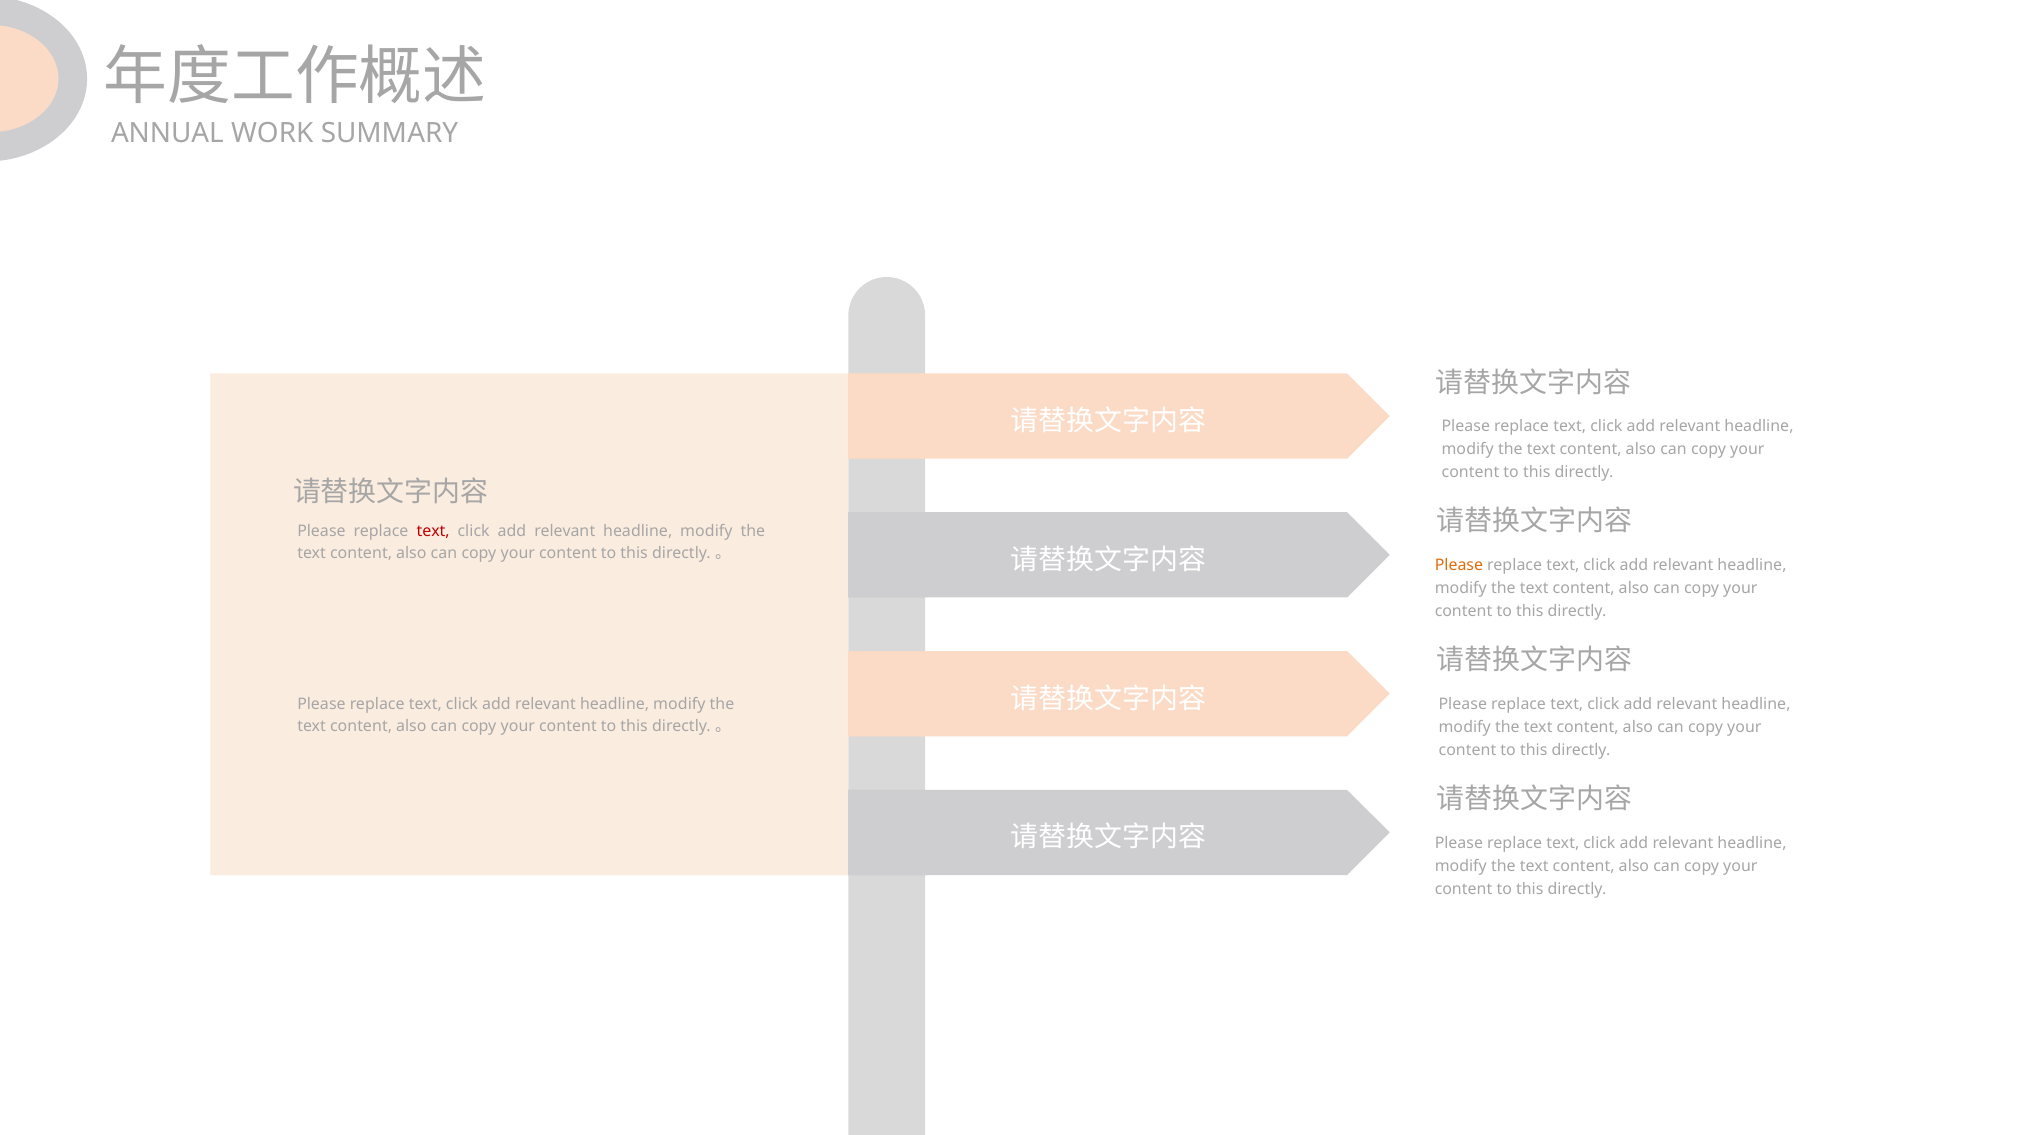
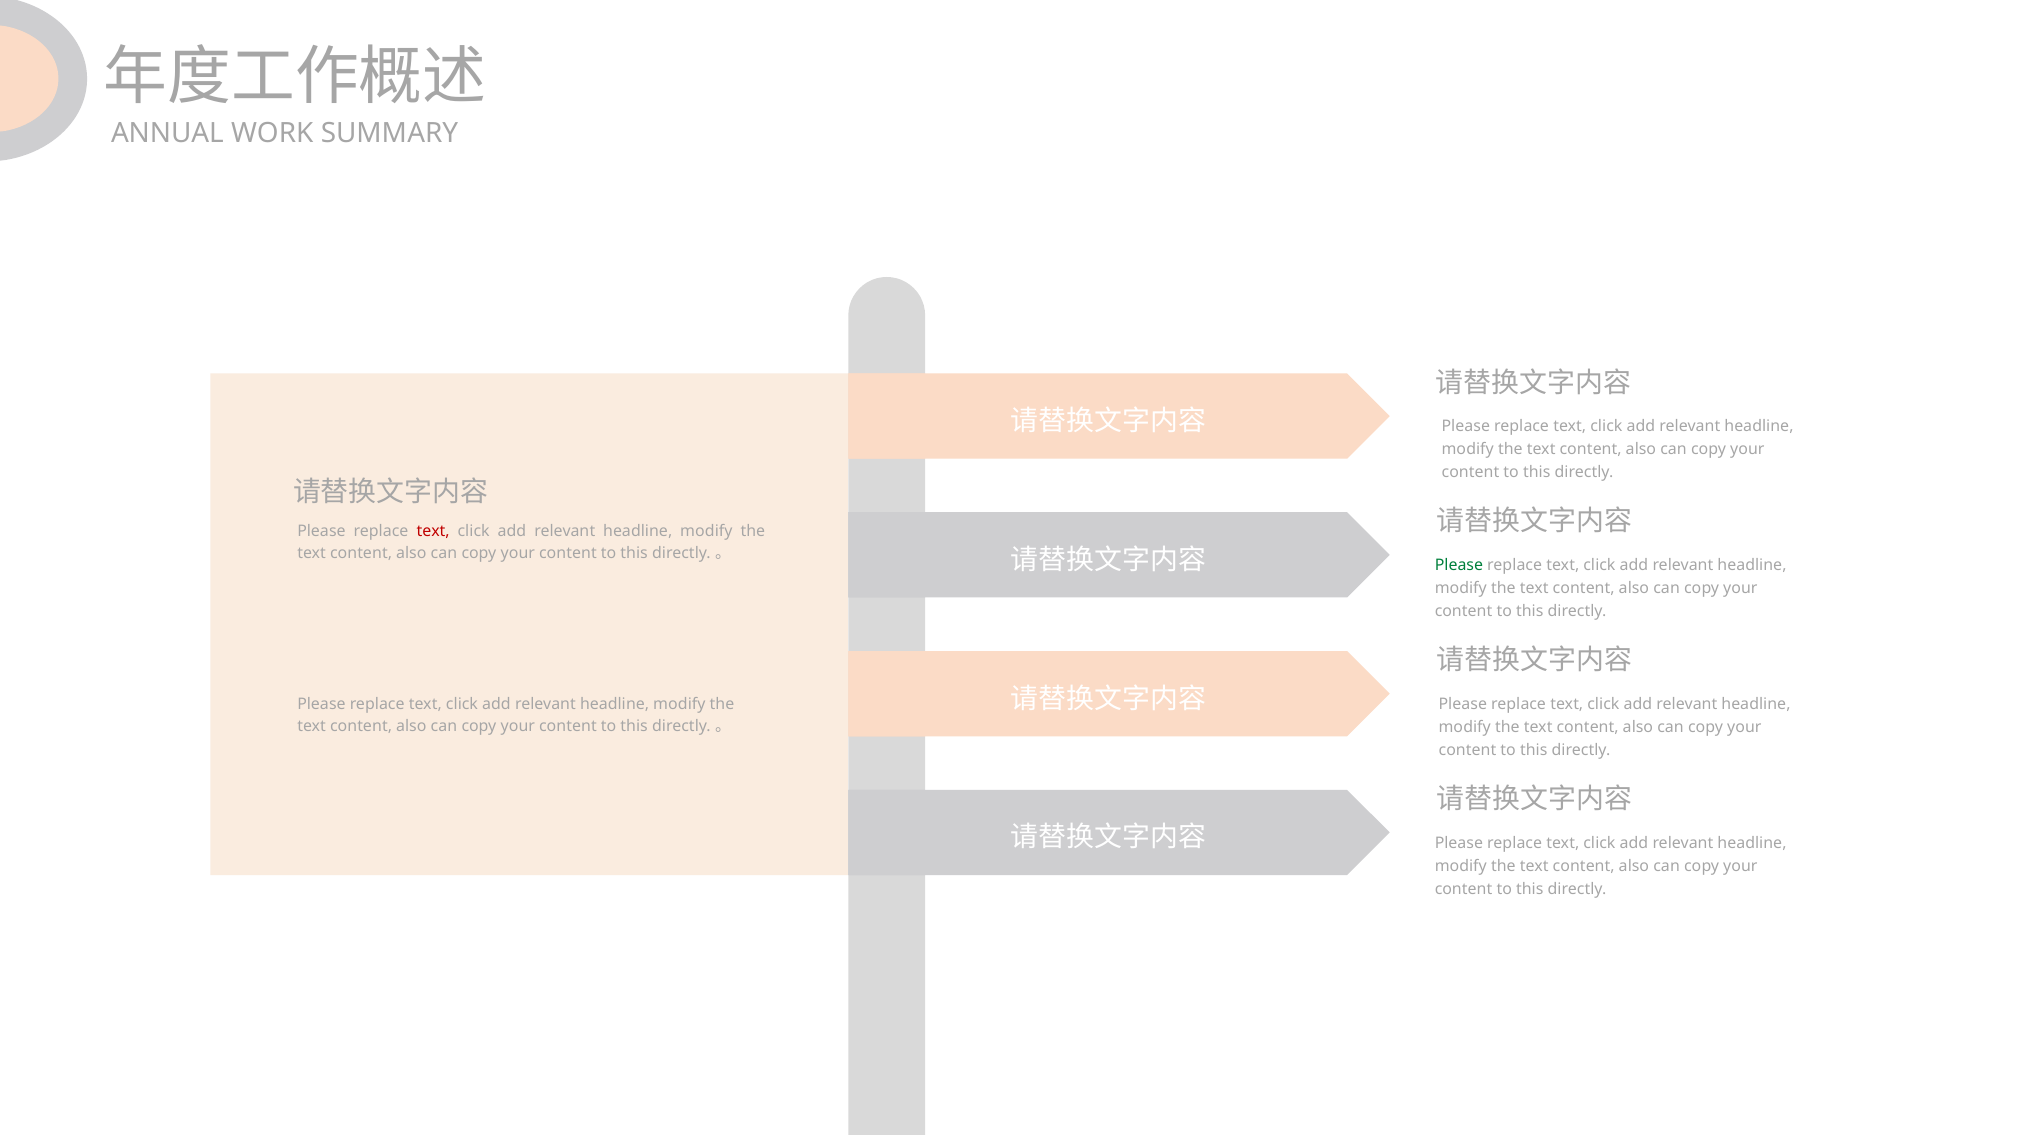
Please at (1459, 565) colour: orange -> green
